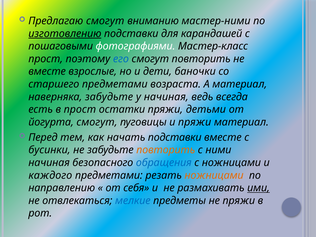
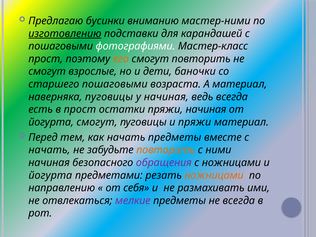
Предлагаю смогут: смогут -> бусинки
его colour: blue -> orange
вместе at (47, 72): вместе -> смогут
старшего предметами: предметами -> пошаговыми
наверняка забудьте: забудьте -> пуговицы
пряжи детьми: детьми -> начиная
начать подставки: подставки -> предметы
бусинки at (49, 150): бусинки -> начать
обращения colour: blue -> purple
каждого at (50, 175): каждого -> йогурта
ими underline: present -> none
мелкие colour: blue -> purple
не пряжи: пряжи -> всегда
